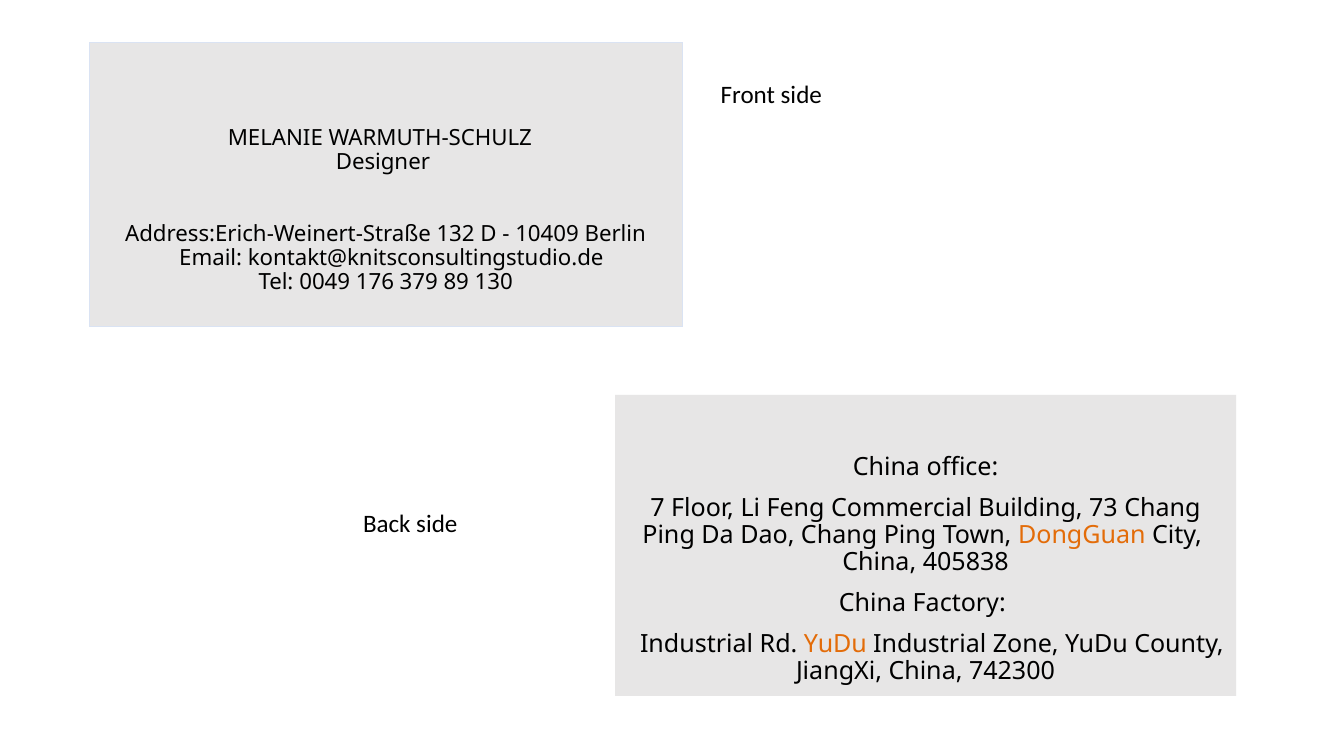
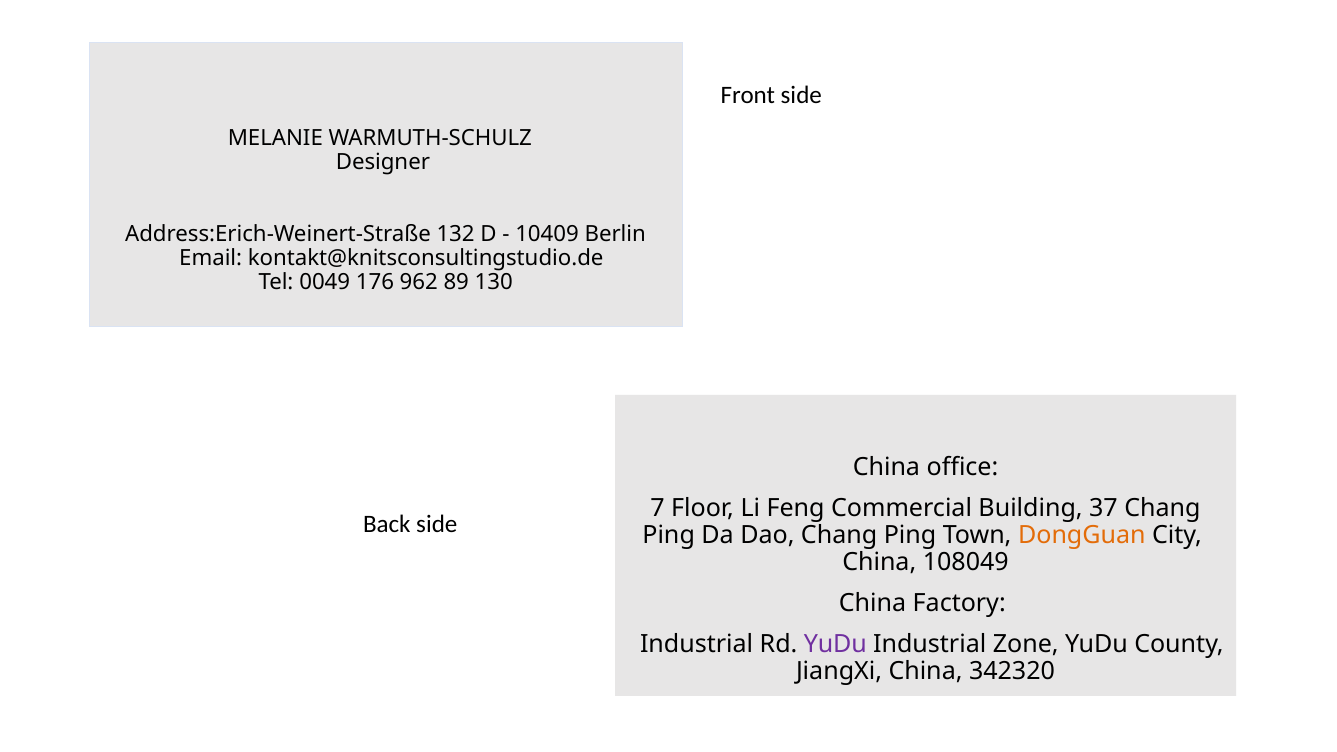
379: 379 -> 962
73: 73 -> 37
405838: 405838 -> 108049
YuDu at (835, 645) colour: orange -> purple
742300: 742300 -> 342320
